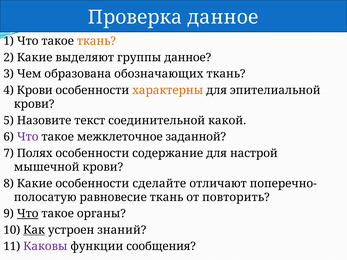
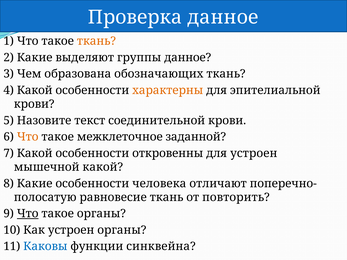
4 Крови: Крови -> Какой
соединительной какой: какой -> крови
Что at (28, 137) colour: purple -> orange
7 Полях: Полях -> Какой
содержание: содержание -> откровенны
для настрой: настрой -> устроен
мышечной крови: крови -> какой
сделайте: сделайте -> человека
Как underline: present -> none
устроен знаний: знаний -> органы
Каковы colour: purple -> blue
сообщения: сообщения -> синквейна
